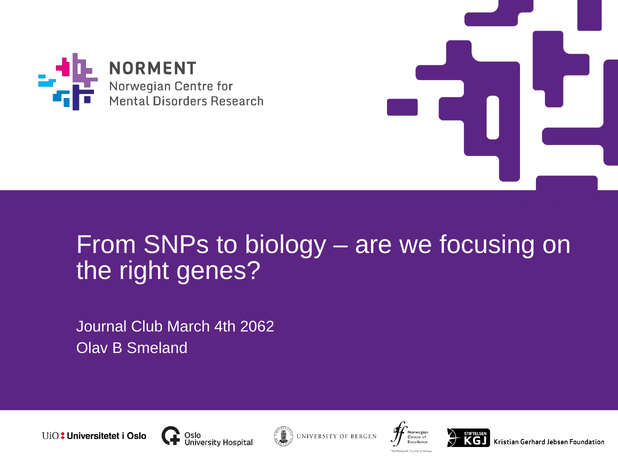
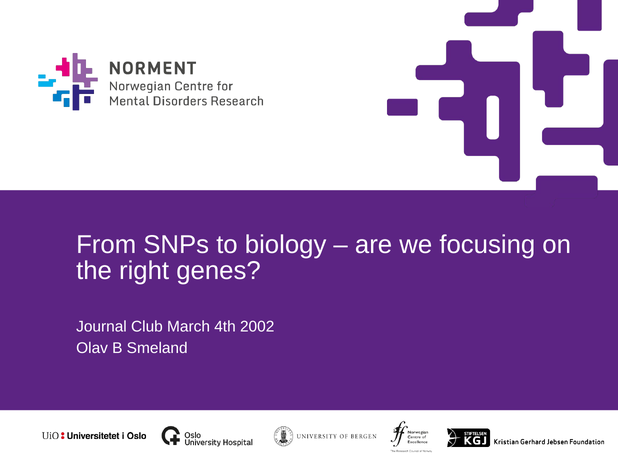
2062: 2062 -> 2002
